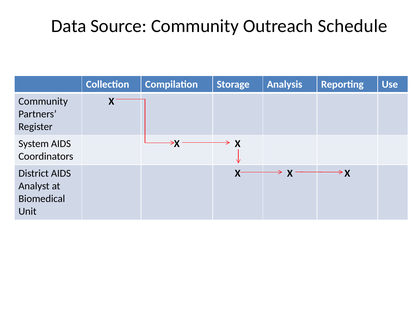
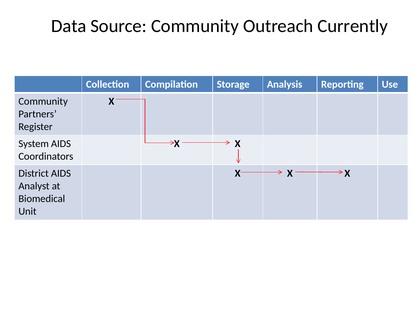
Schedule: Schedule -> Currently
